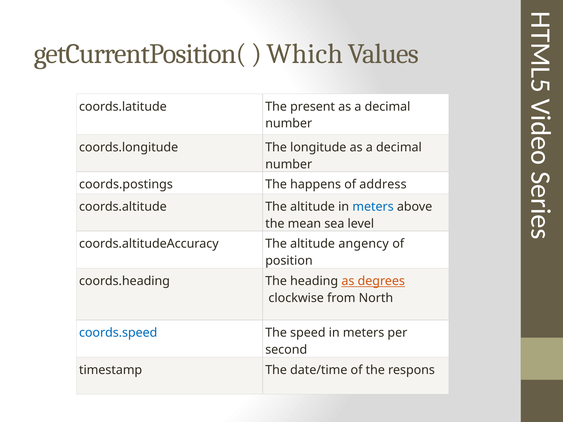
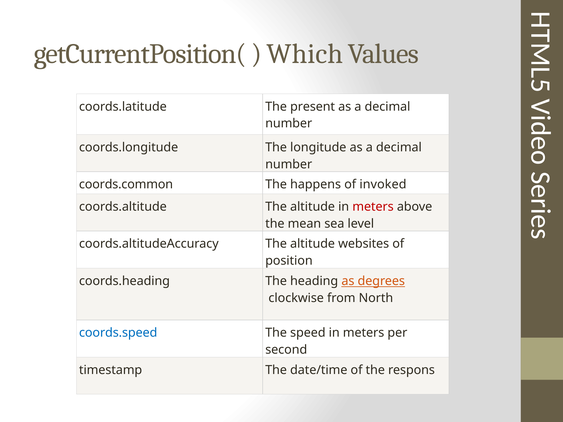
coords.postings: coords.postings -> coords.common
address: address -> invoked
meters at (373, 207) colour: blue -> red
angency: angency -> websites
